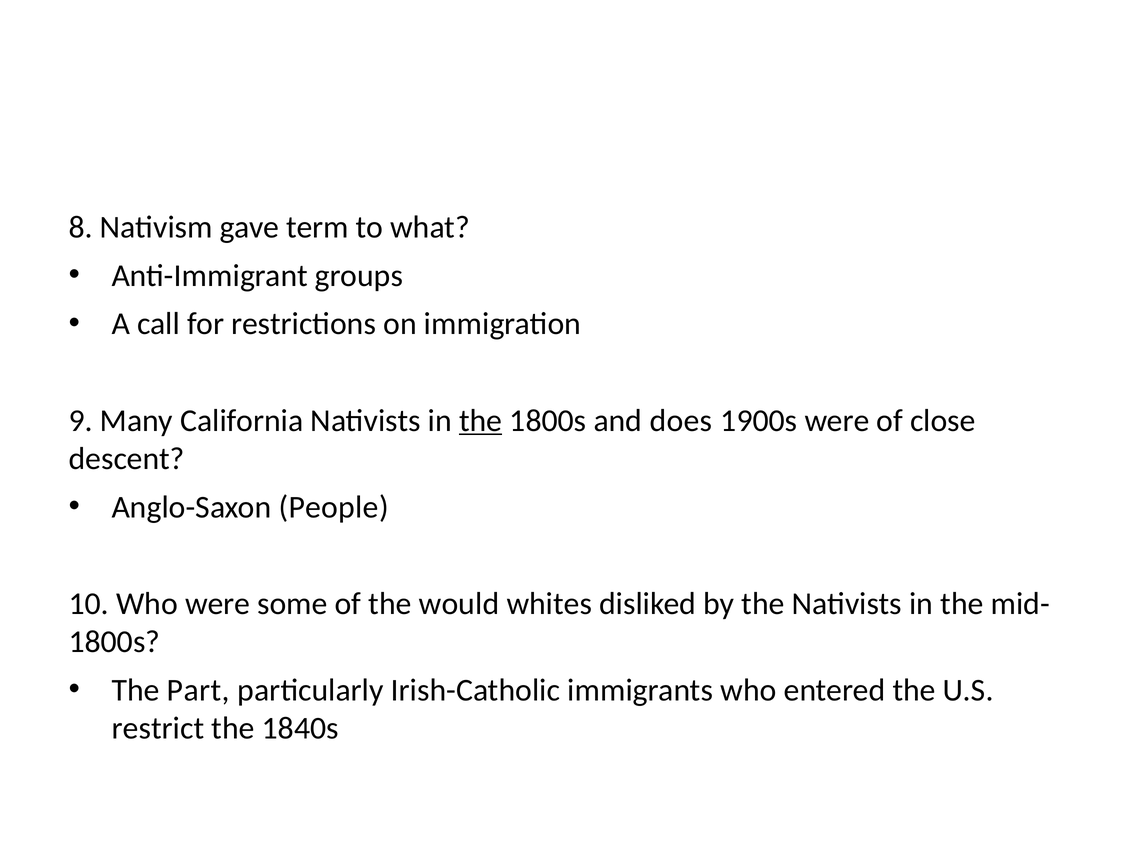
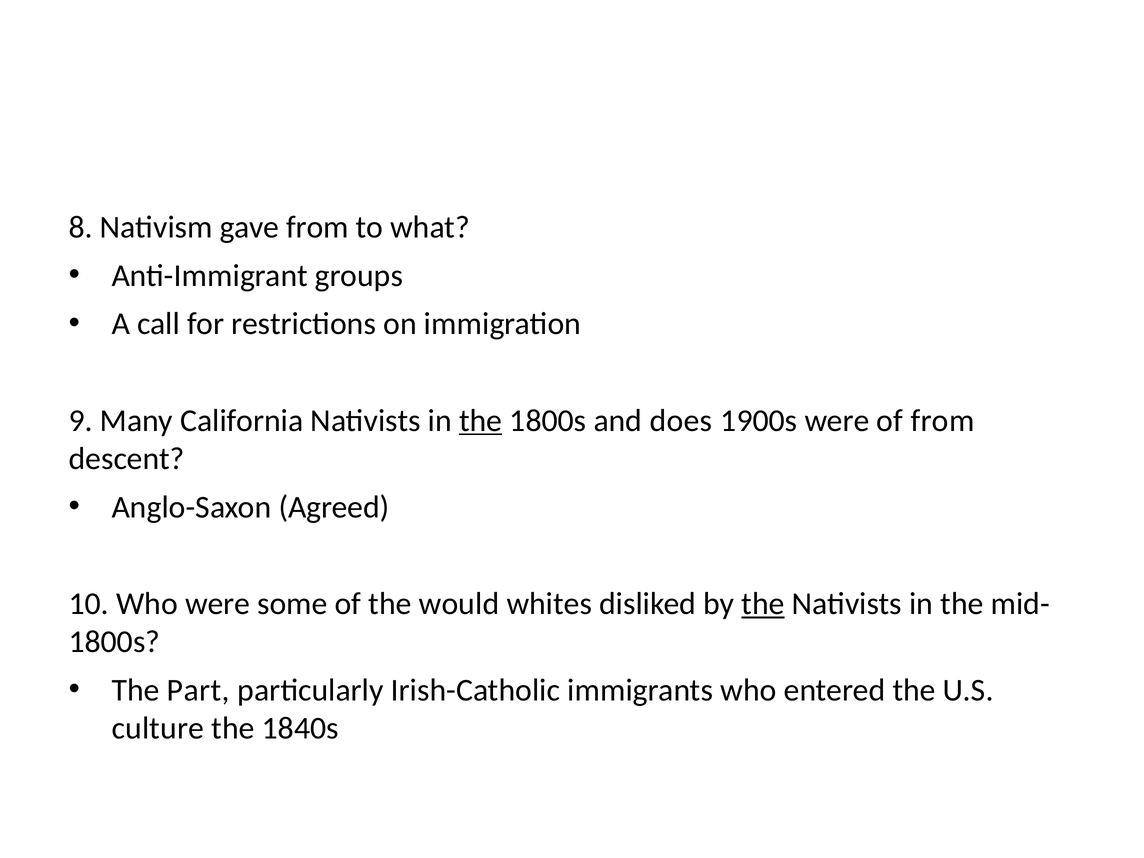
gave term: term -> from
of close: close -> from
People: People -> Agreed
the at (763, 604) underline: none -> present
restrict: restrict -> culture
